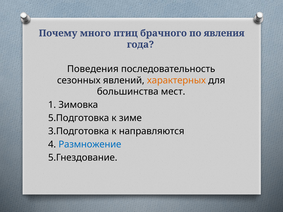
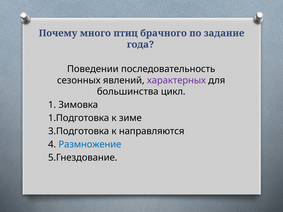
явления: явления -> задание
Поведения: Поведения -> Поведении
характерных colour: orange -> purple
мест: мест -> цикл
5.Подготовка: 5.Подготовка -> 1.Подготовка
